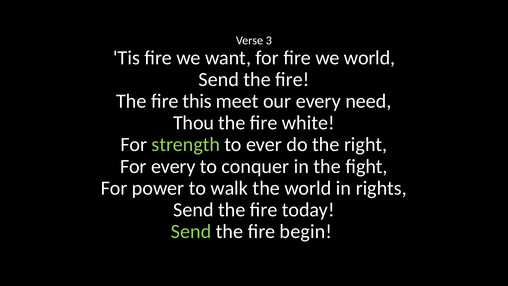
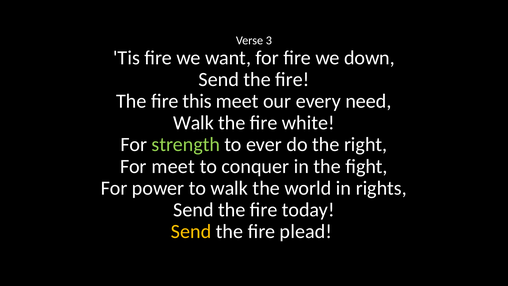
we world: world -> down
Thou at (194, 123): Thou -> Walk
For every: every -> meet
Send at (191, 231) colour: light green -> yellow
begin: begin -> plead
